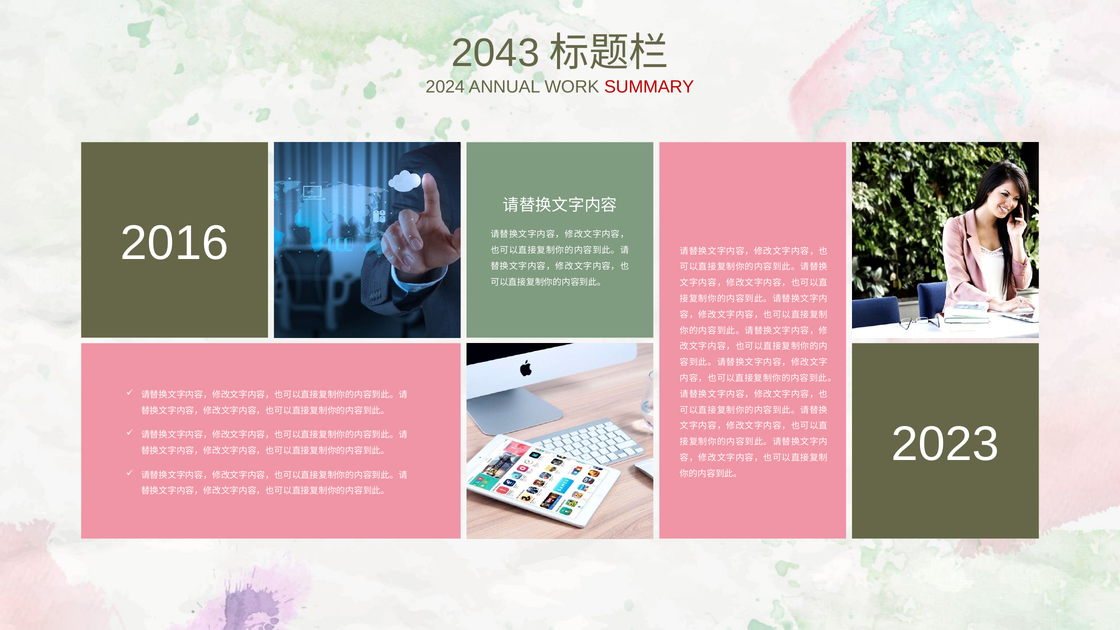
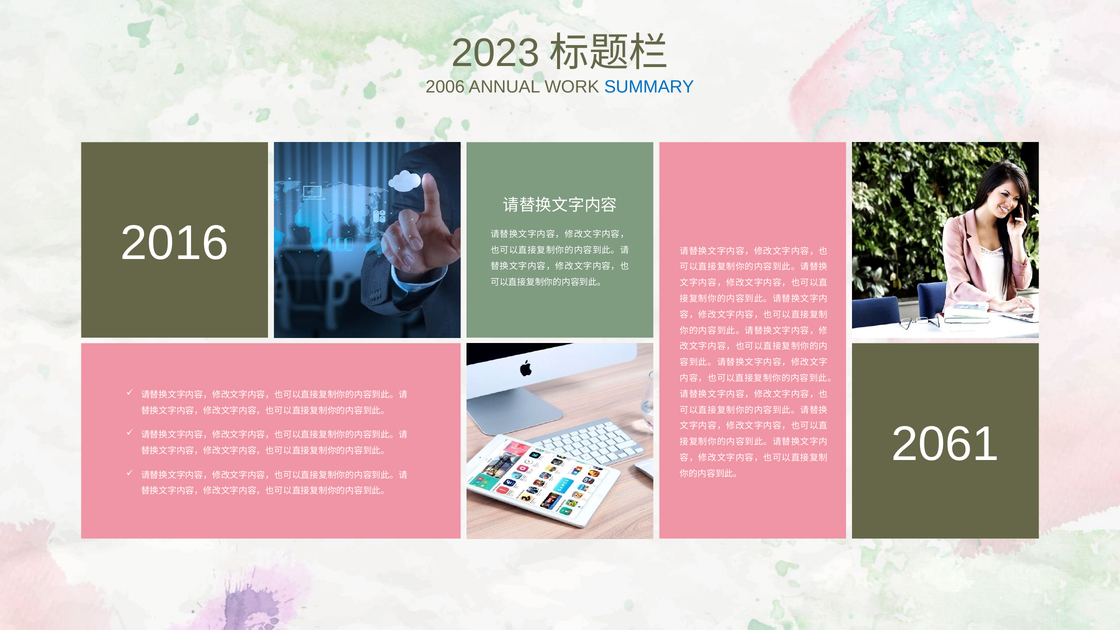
2043: 2043 -> 2023
2024: 2024 -> 2006
SUMMARY colour: red -> blue
2023: 2023 -> 2061
